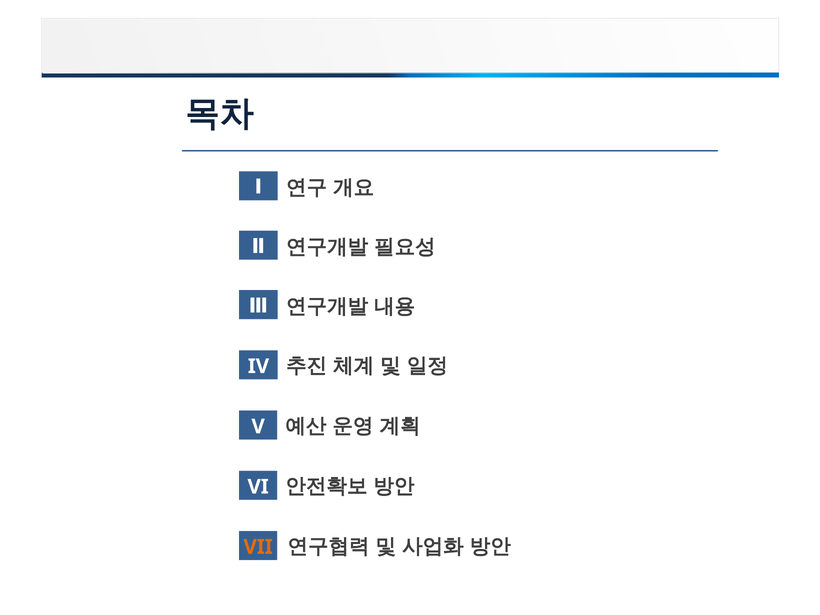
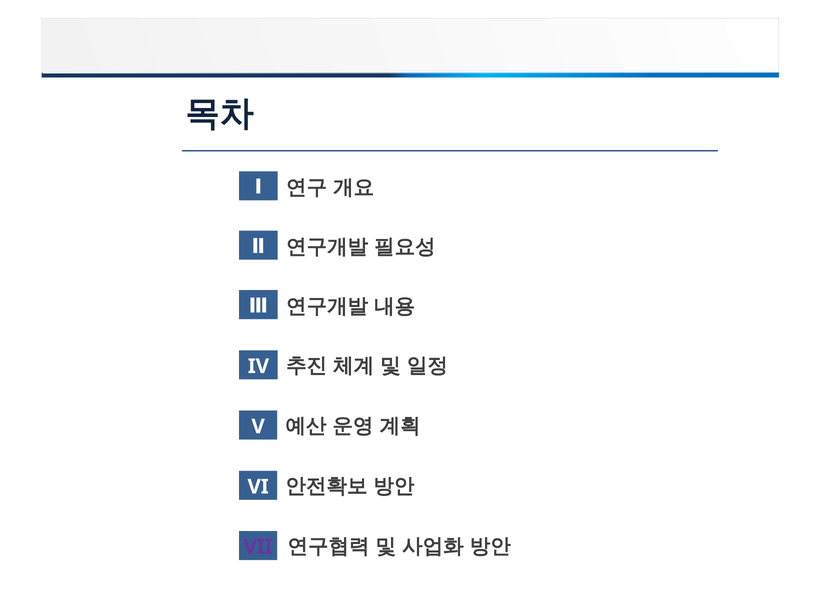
VII colour: orange -> purple
